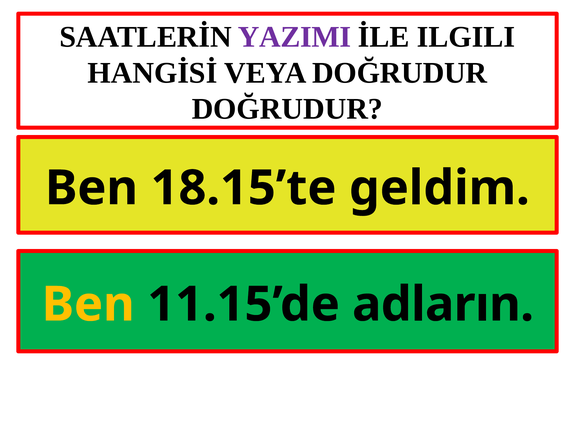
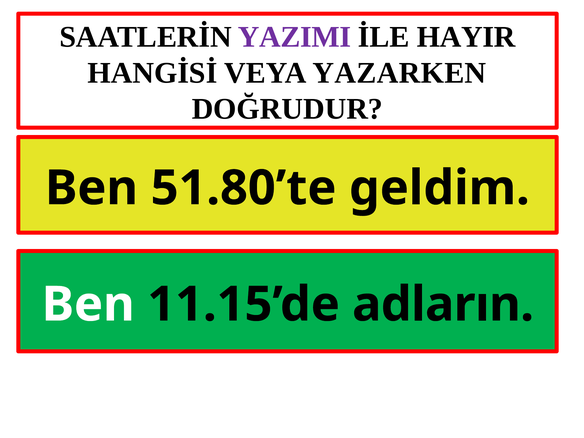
ILGILI: ILGILI -> HAYIR
VEYA DOĞRUDUR: DOĞRUDUR -> YAZARKEN
18.15’te: 18.15’te -> 51.80’te
Ben at (88, 305) colour: yellow -> white
